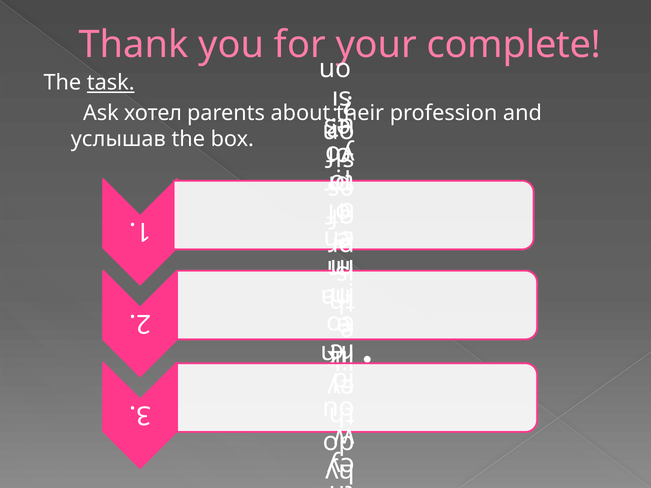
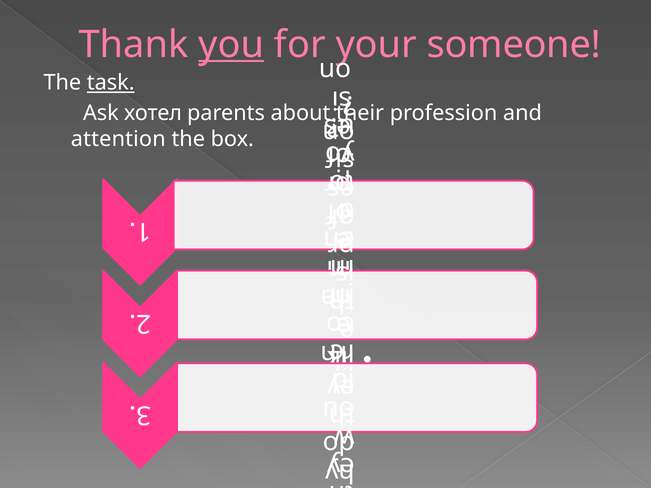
you underline: none -> present
complete: complete -> someone
услышав: услышав -> attention
